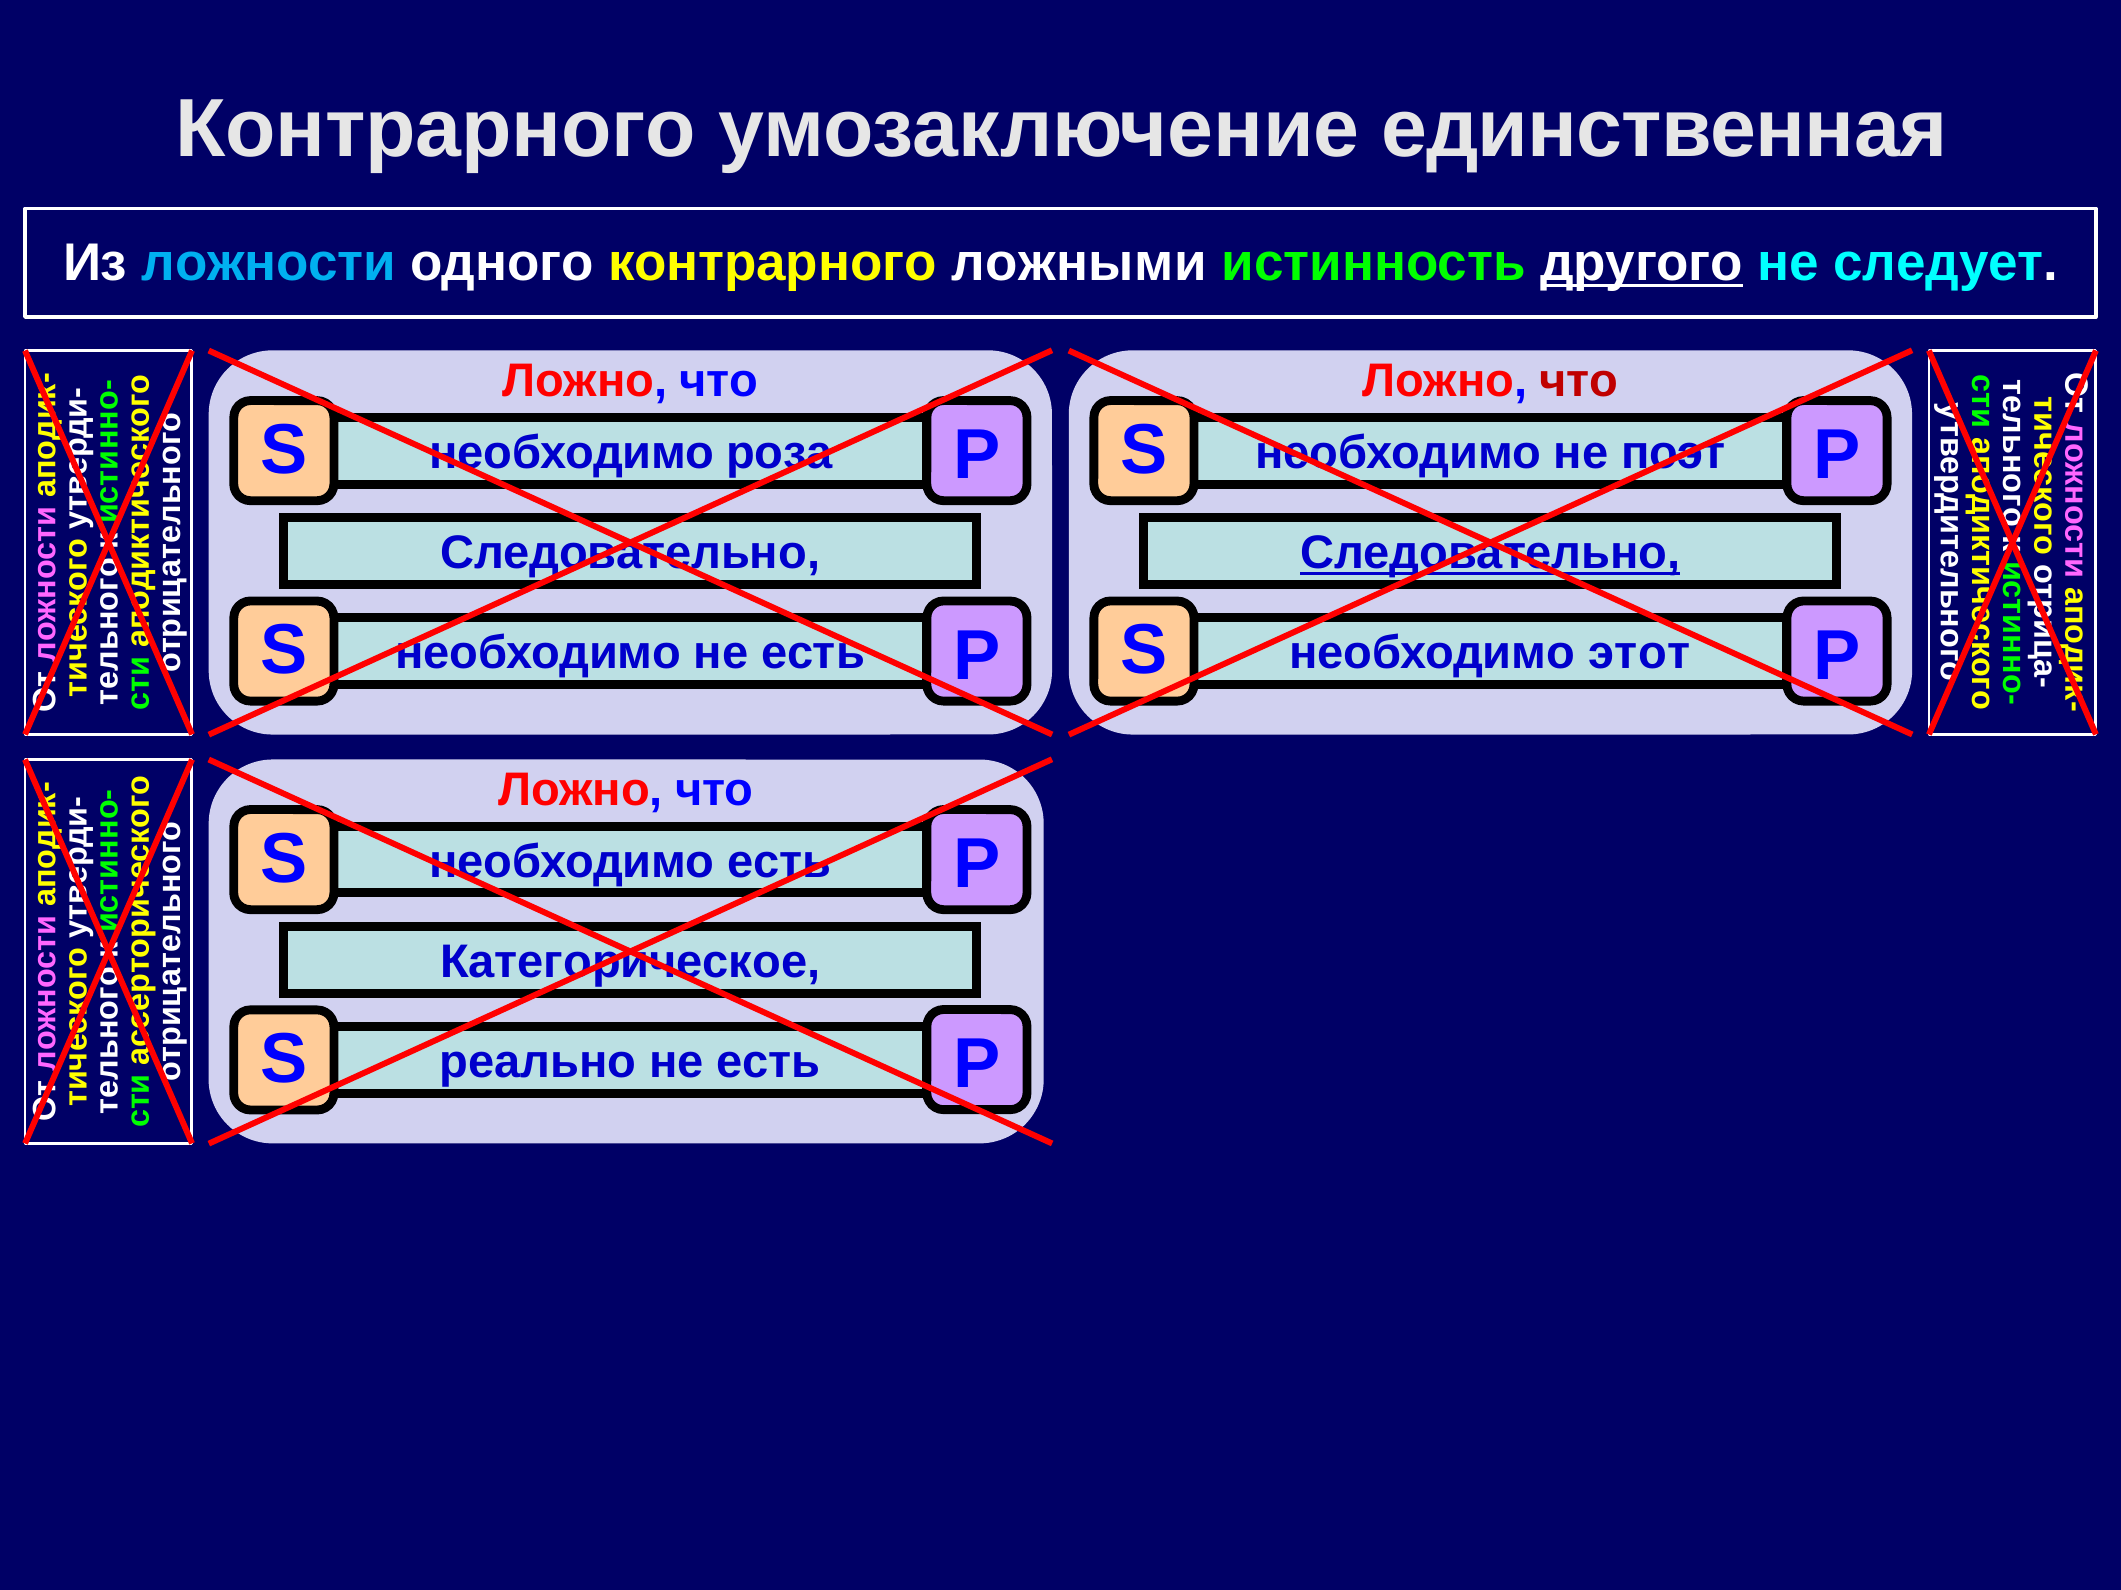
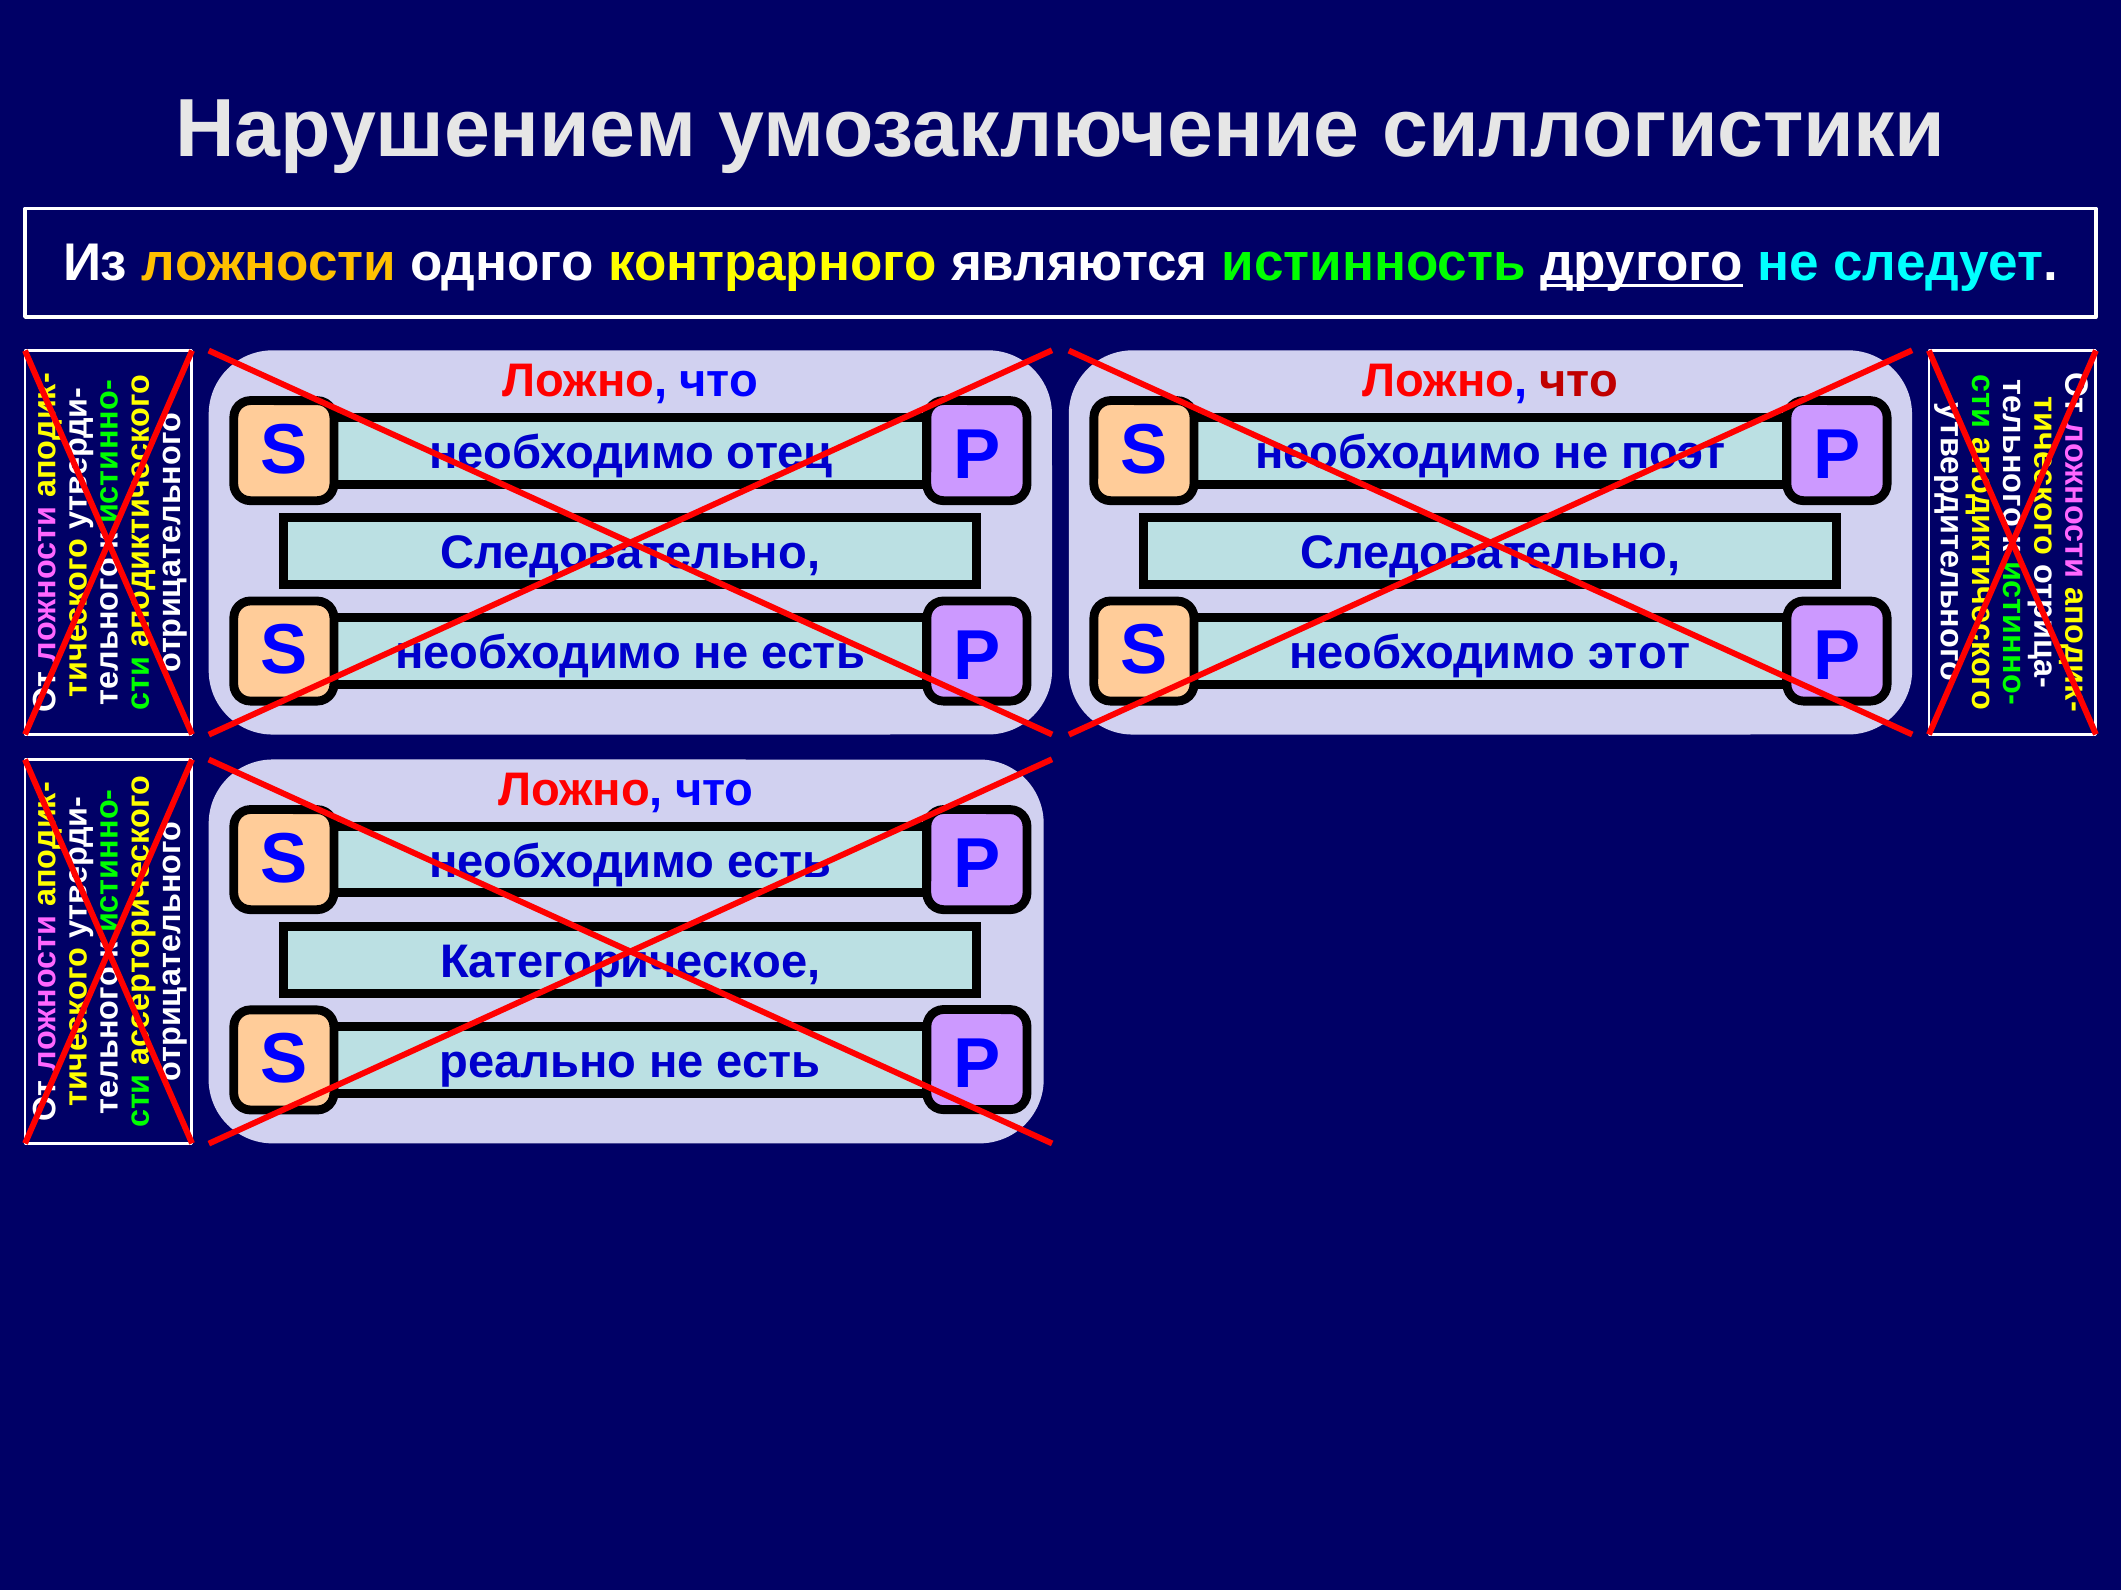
Контрарного at (436, 129): Контрарного -> Нарушением
единственная: единственная -> силлогистики
ложности colour: light blue -> yellow
ложными: ложными -> являются
роза: роза -> отец
Следовательно at (1490, 553) underline: present -> none
